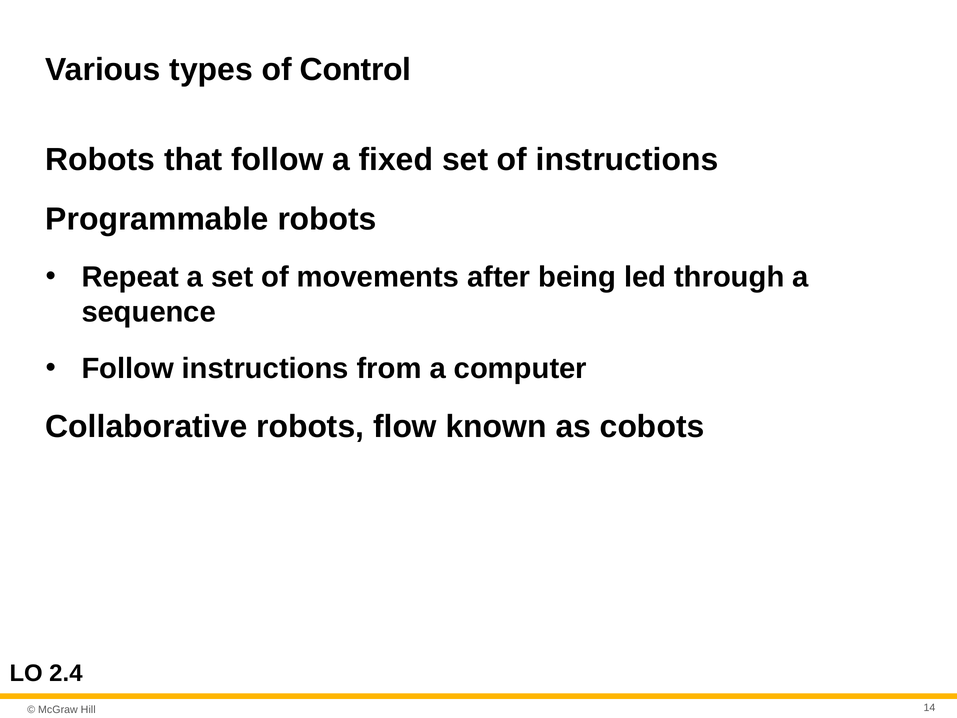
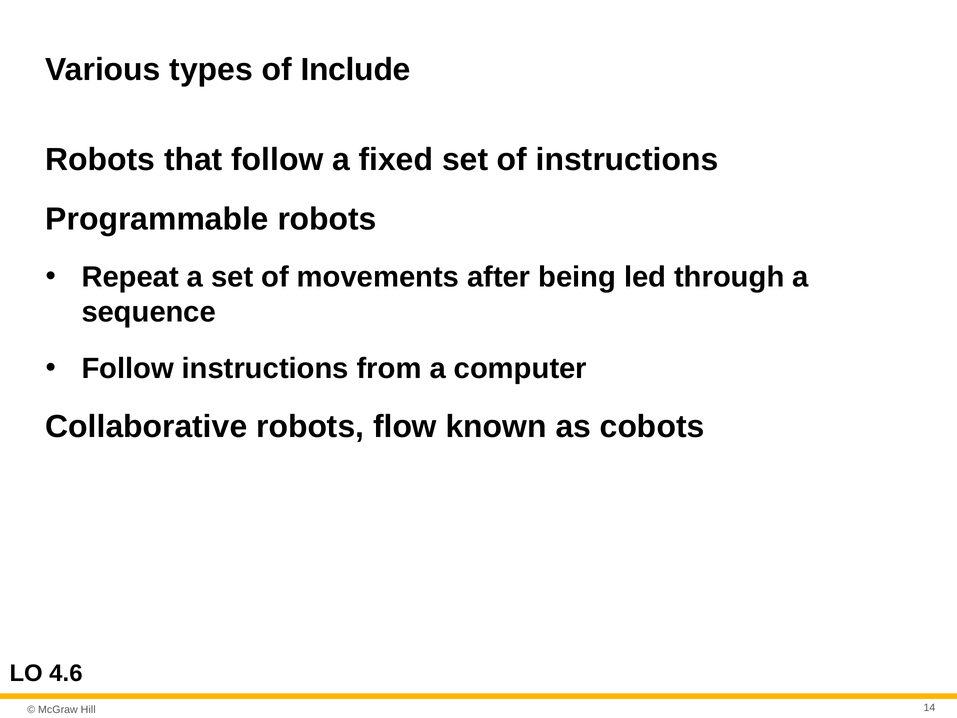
Control: Control -> Include
2.4: 2.4 -> 4.6
